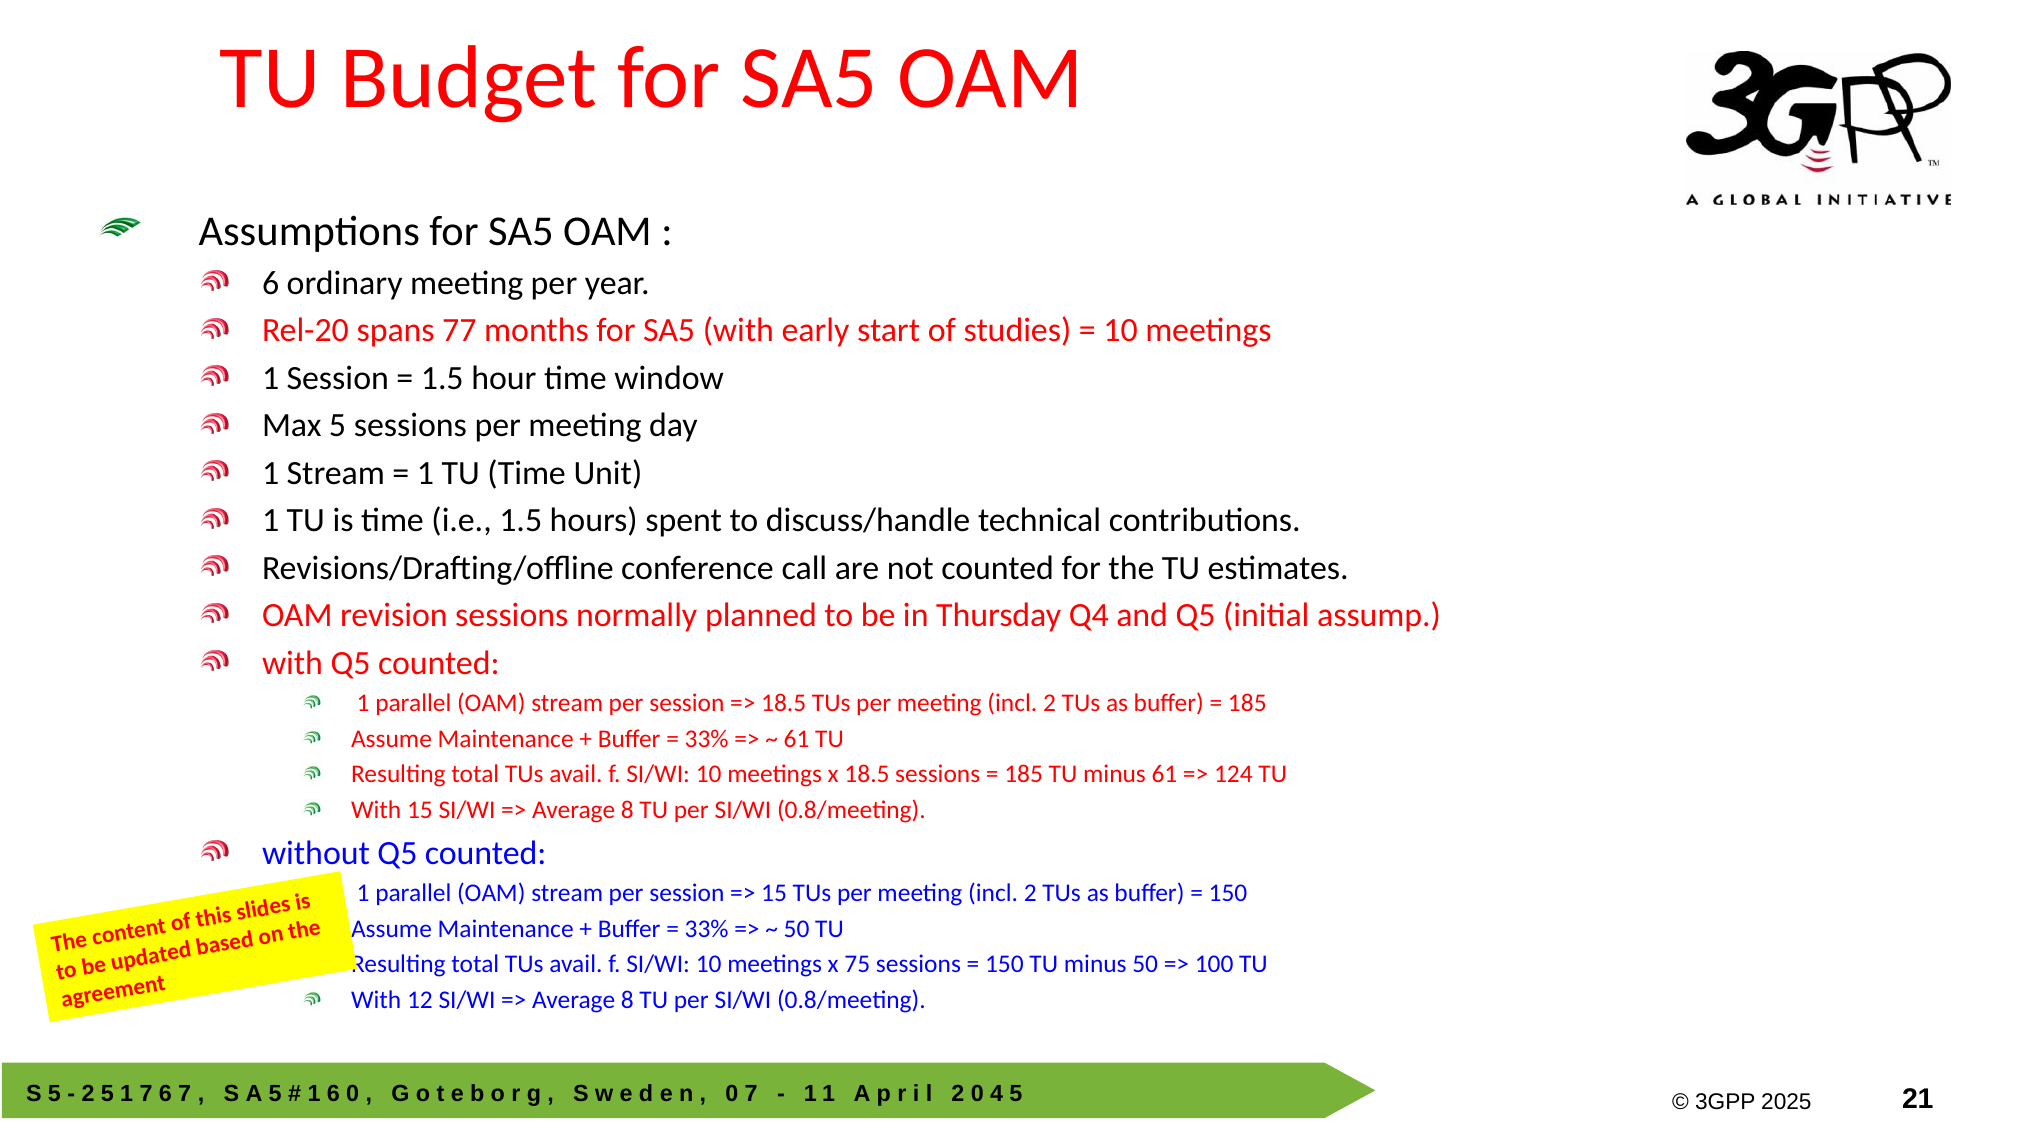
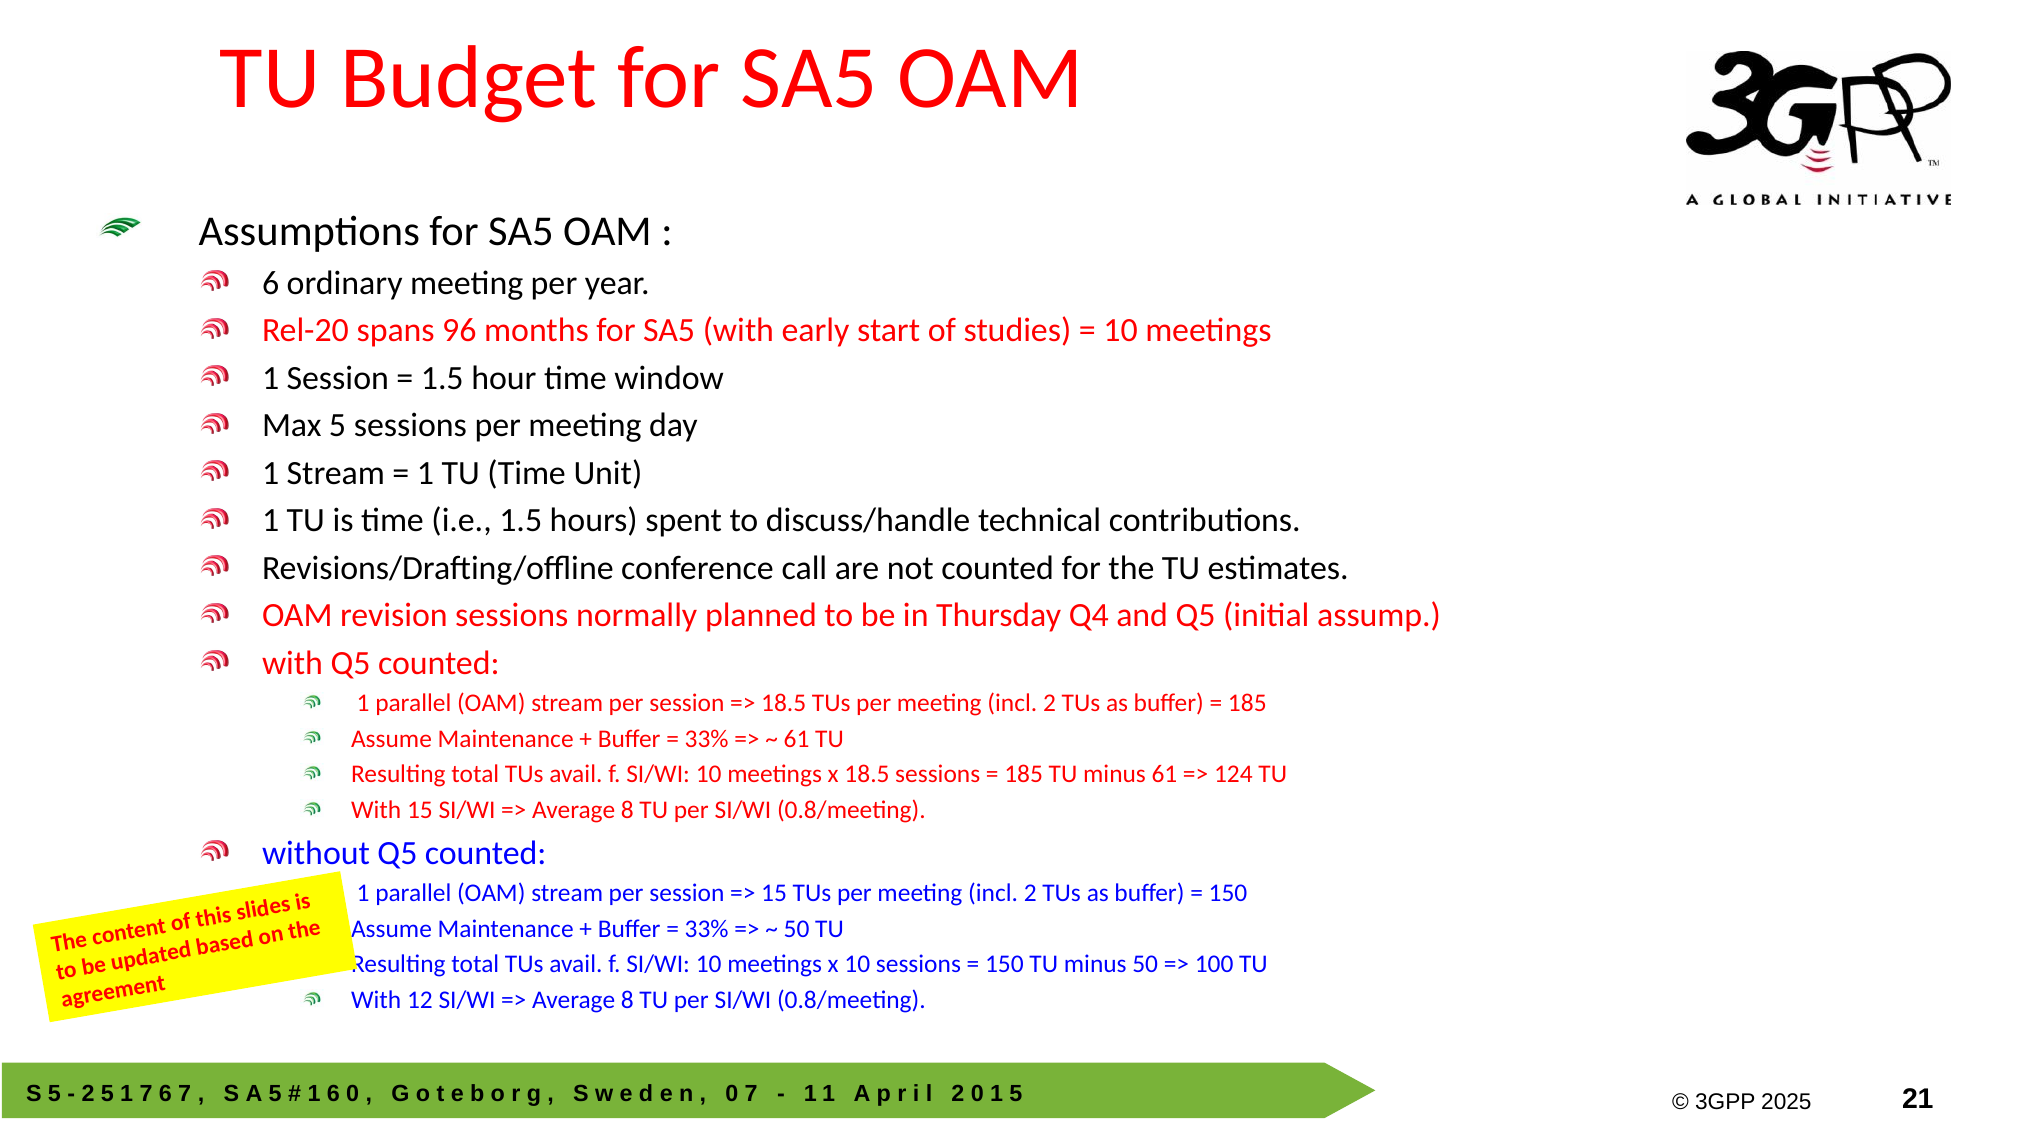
77: 77 -> 96
x 75: 75 -> 10
4 at (997, 1094): 4 -> 1
